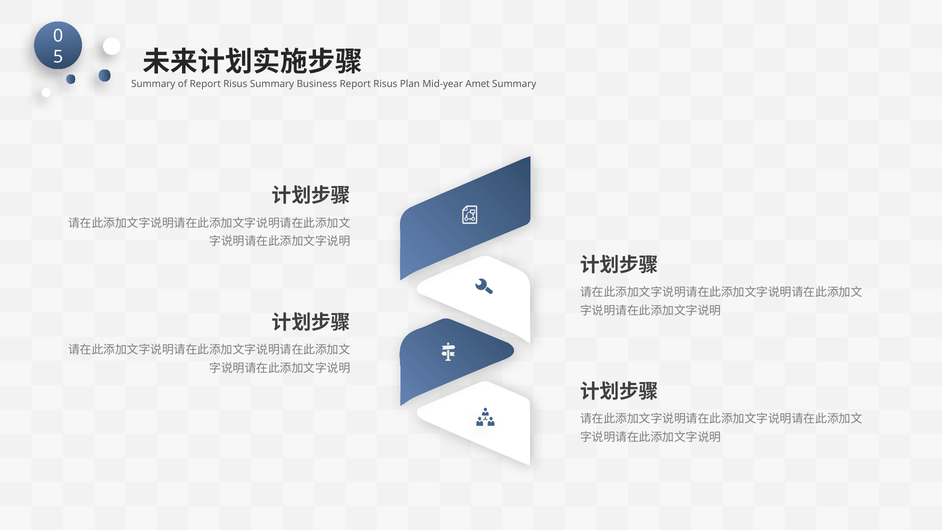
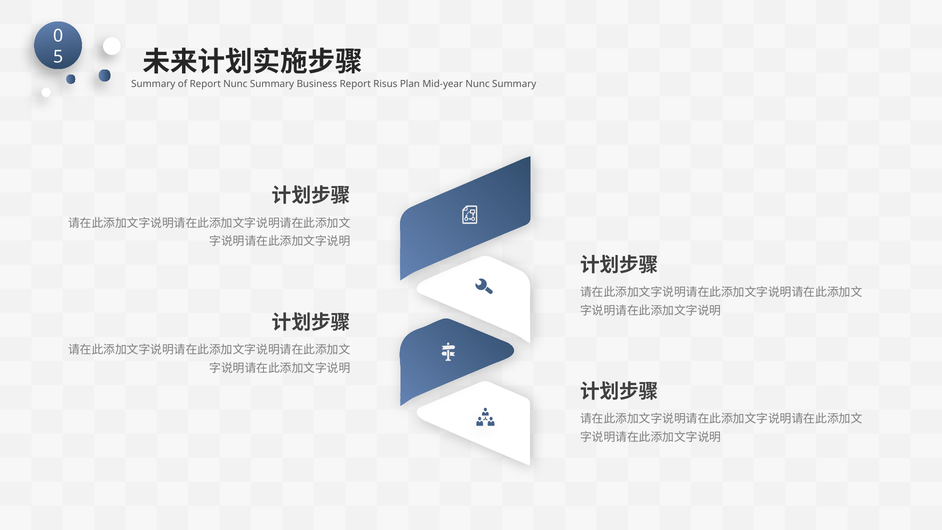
of Report Risus: Risus -> Nunc
Mid-year Amet: Amet -> Nunc
